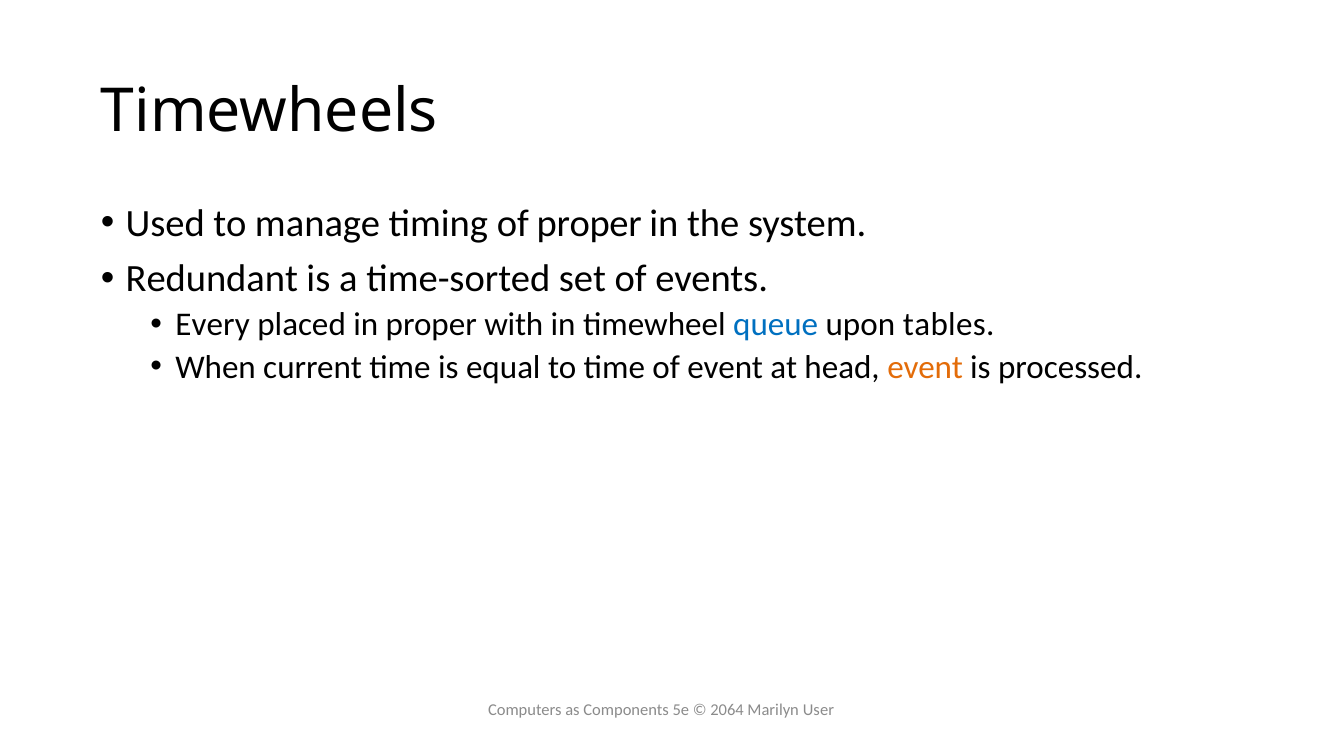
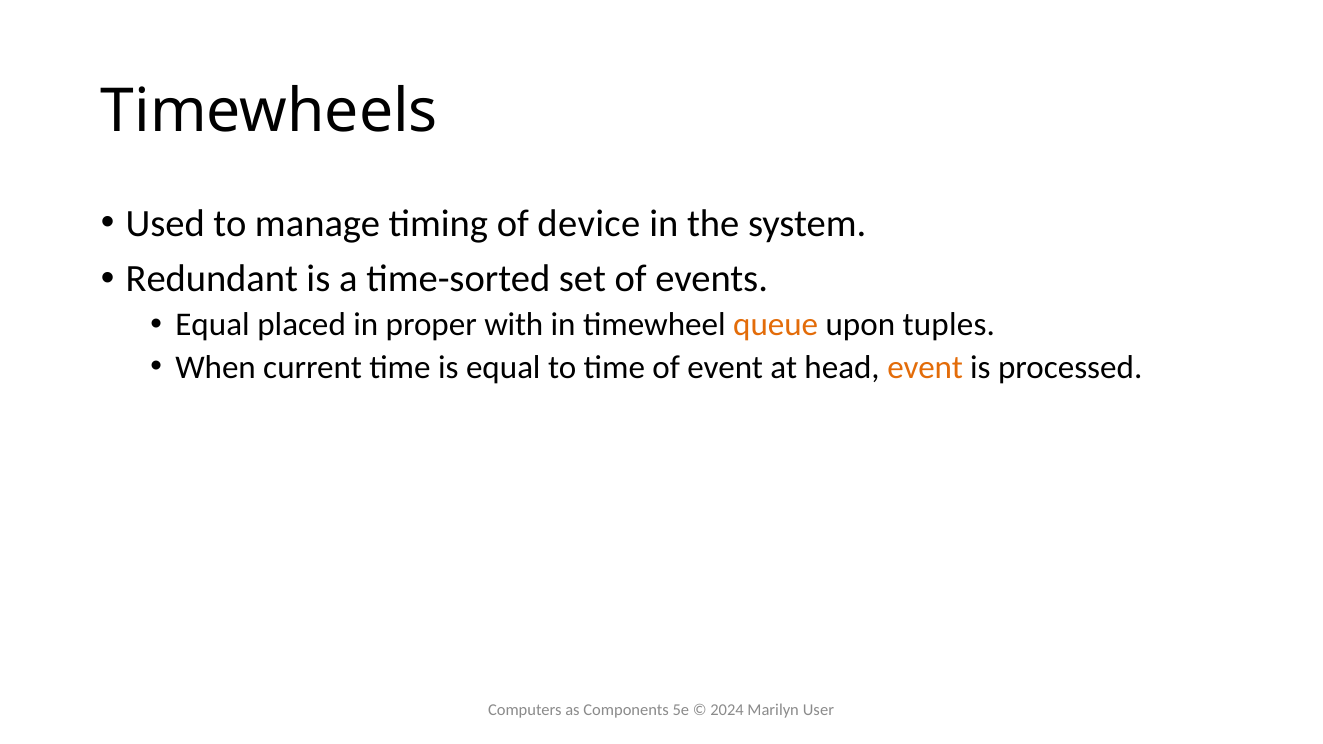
of proper: proper -> device
Every at (213, 325): Every -> Equal
queue colour: blue -> orange
tables: tables -> tuples
2064: 2064 -> 2024
